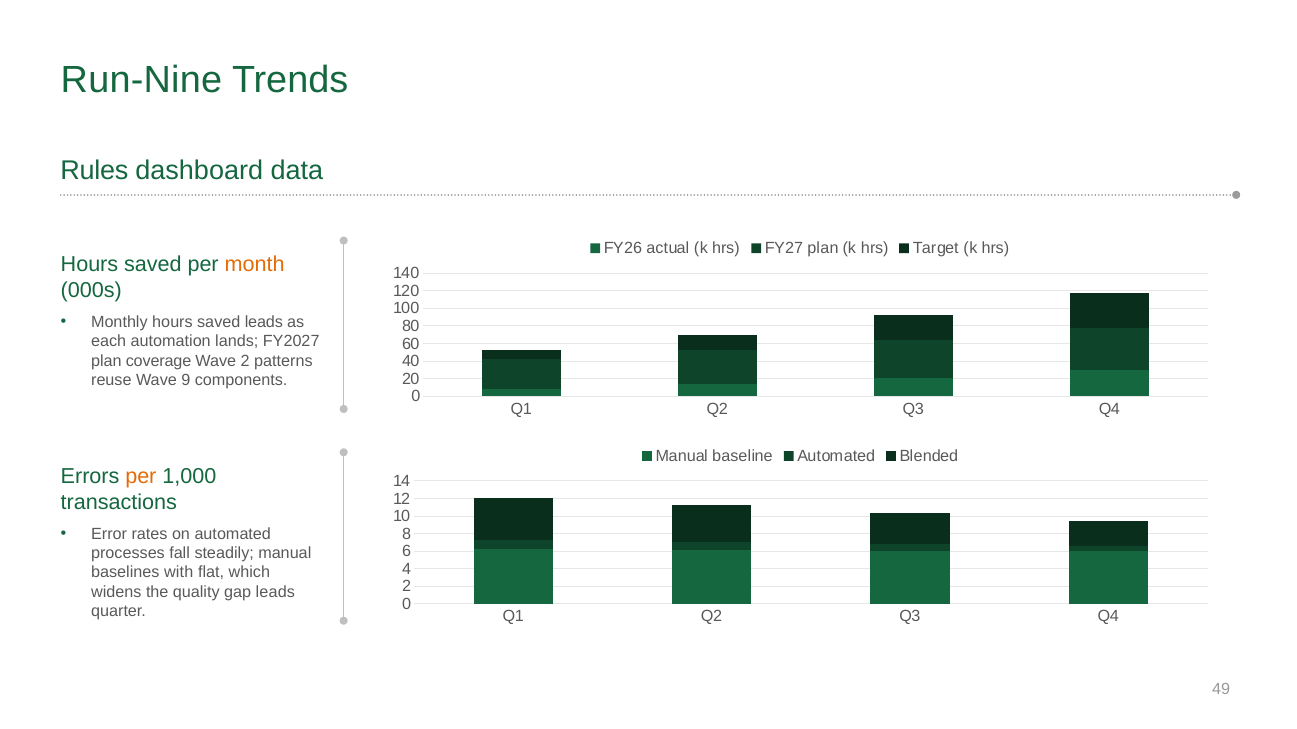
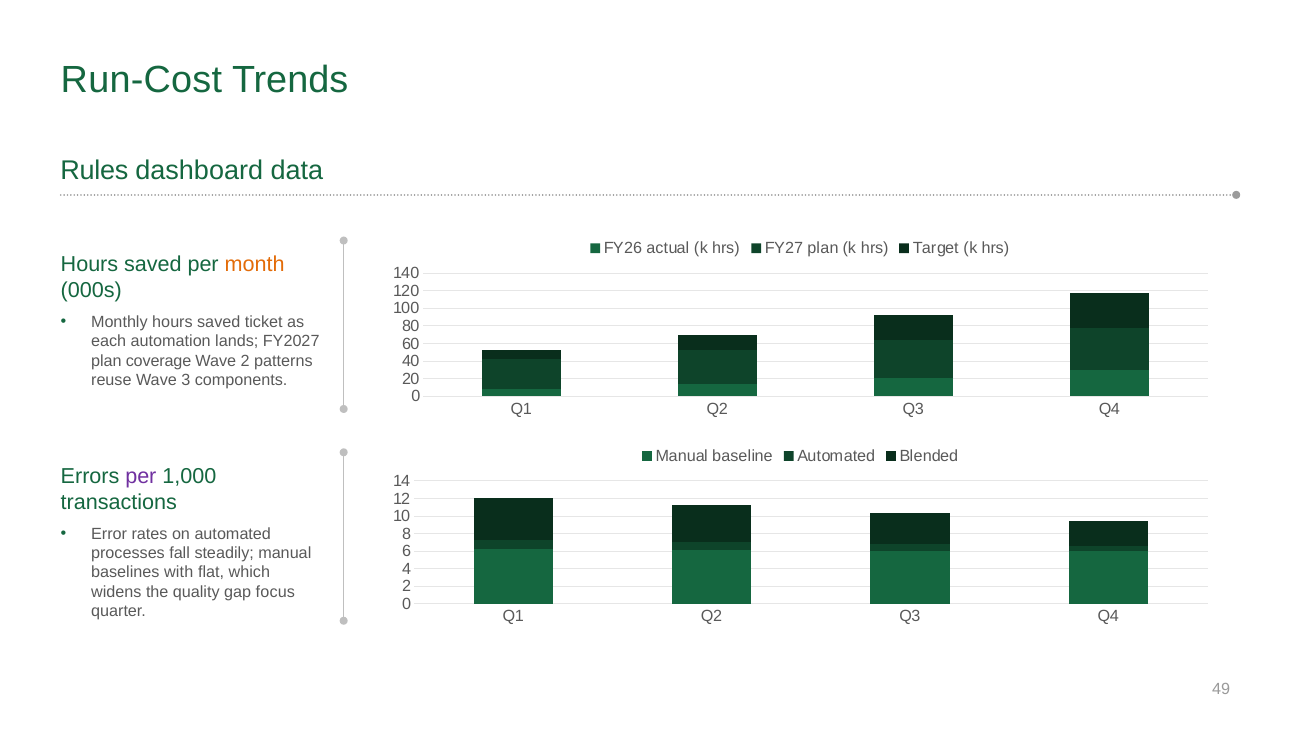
Run-Nine: Run-Nine -> Run-Cost
saved leads: leads -> ticket
9: 9 -> 3
per at (141, 476) colour: orange -> purple
gap leads: leads -> focus
